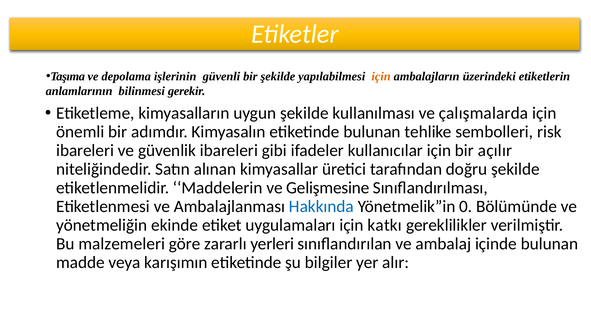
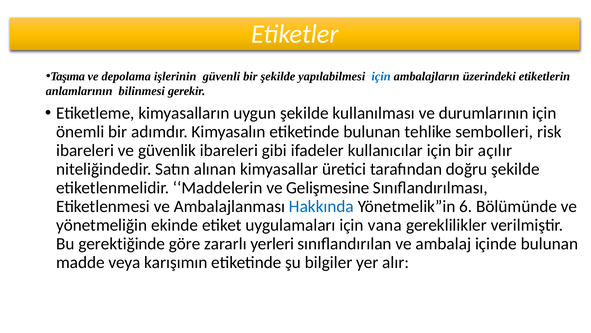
için at (381, 76) colour: orange -> blue
çalışmalarda: çalışmalarda -> durumlarının
0: 0 -> 6
katkı: katkı -> vana
malzemeleri: malzemeleri -> gerektiğinde
